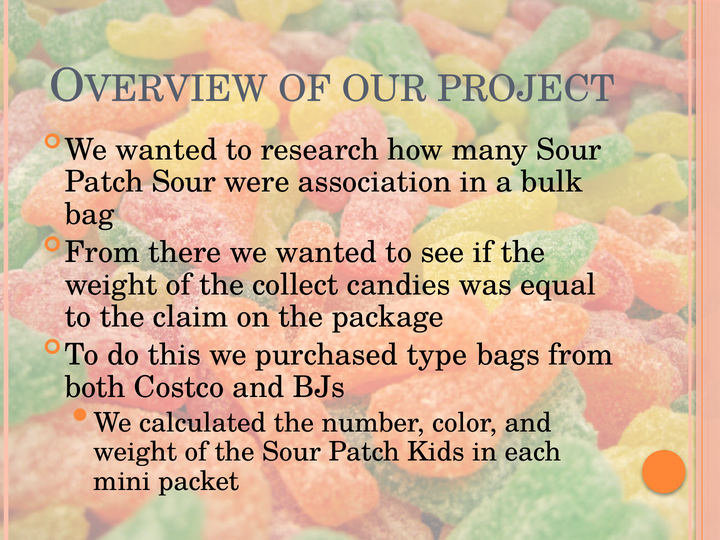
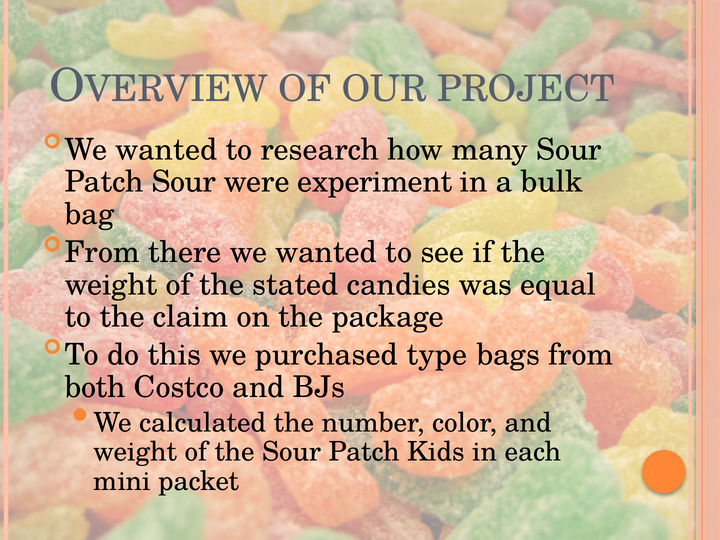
association: association -> experiment
collect: collect -> stated
